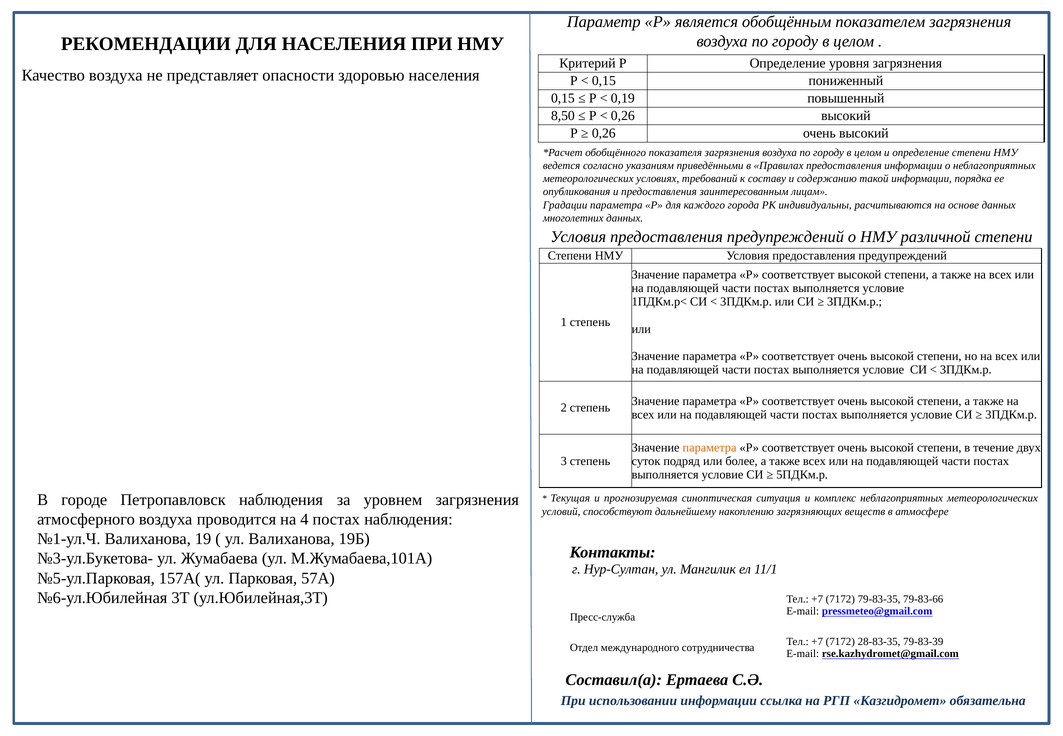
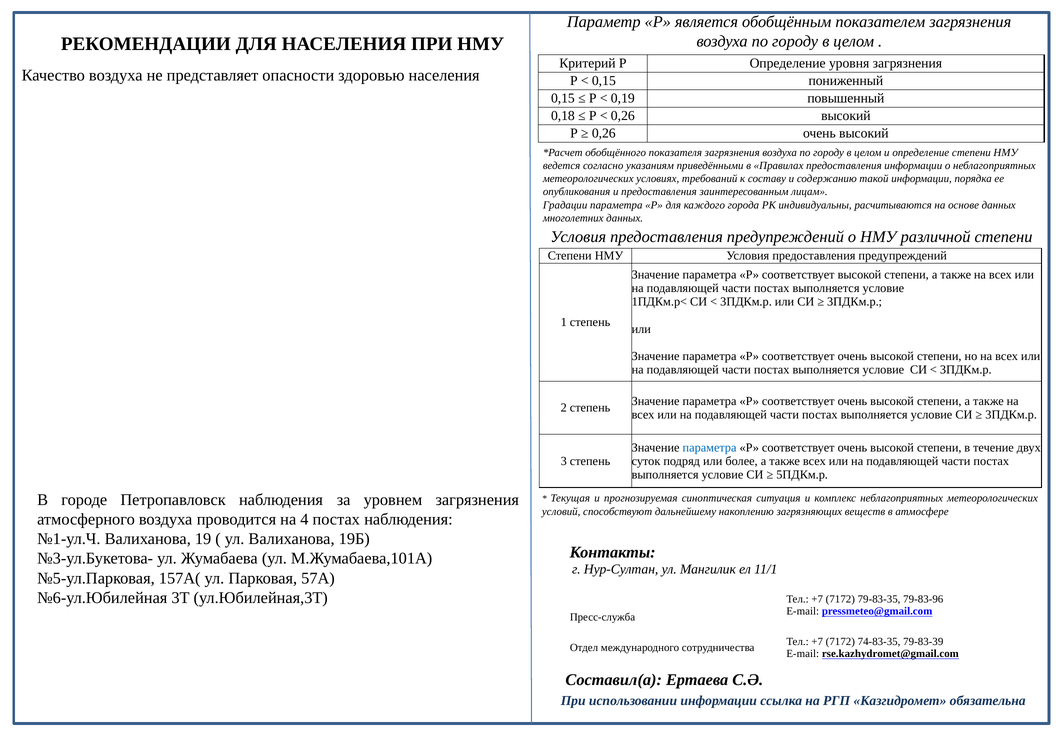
8,50: 8,50 -> 0,18
параметра at (710, 447) colour: orange -> blue
79-83-66: 79-83-66 -> 79-83-96
28-83-35: 28-83-35 -> 74-83-35
